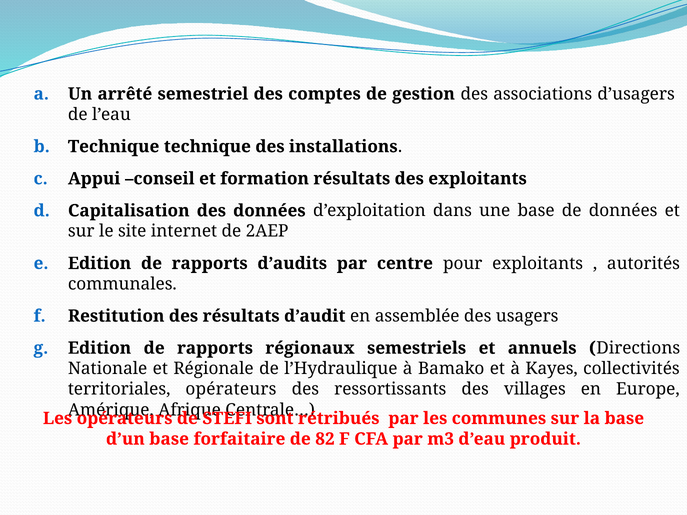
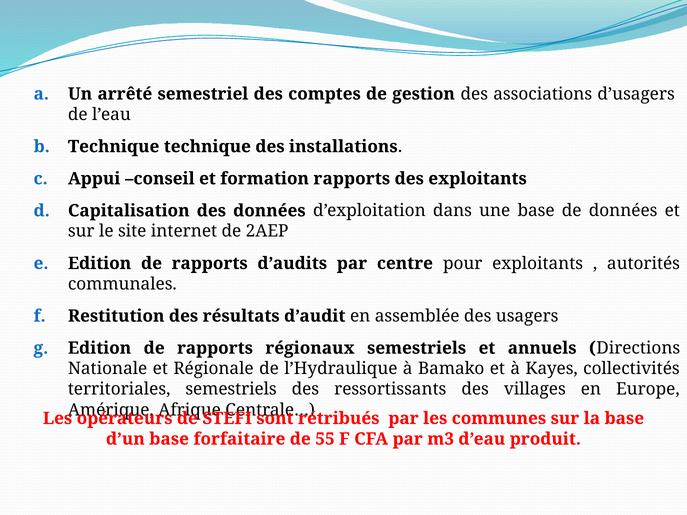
formation résultats: résultats -> rapports
territoriales opérateurs: opérateurs -> semestriels
82: 82 -> 55
